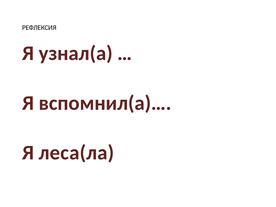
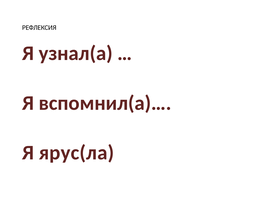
леса(ла: леса(ла -> ярус(ла
